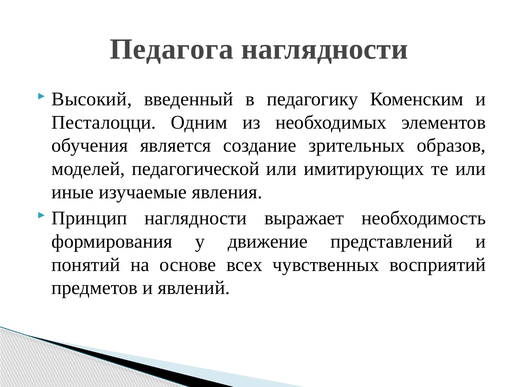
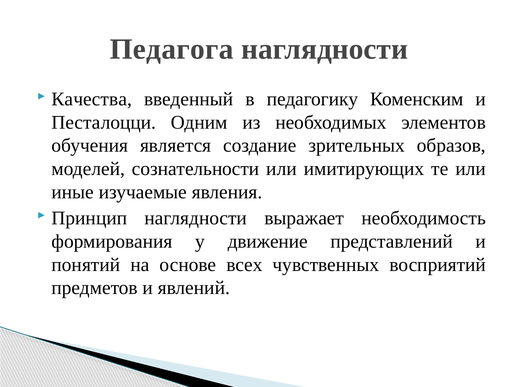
Высокий: Высокий -> Качества
педагогической: педагогической -> сознательности
